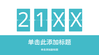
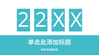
2 1: 1 -> 2
